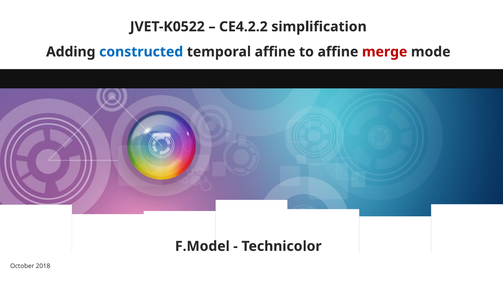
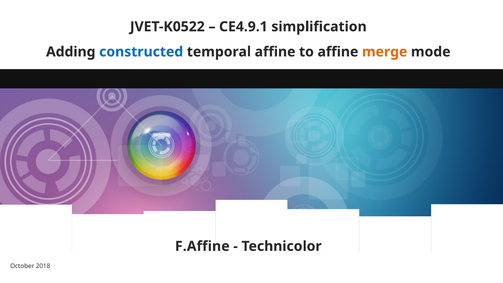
CE4.2.2: CE4.2.2 -> CE4.9.1
merge colour: red -> orange
F.Model: F.Model -> F.Affine
